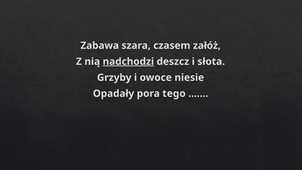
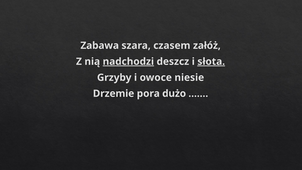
słota underline: none -> present
Opadały: Opadały -> Drzemie
tego: tego -> dużo
